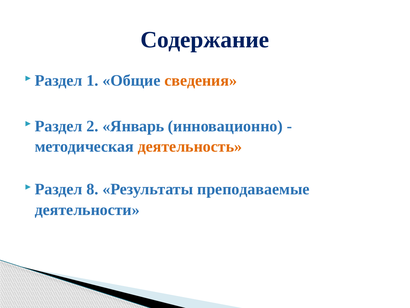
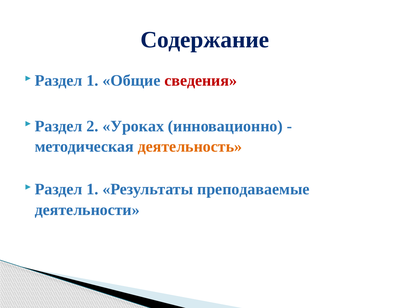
сведения colour: orange -> red
Январь: Январь -> Уроках
8 at (93, 189): 8 -> 1
